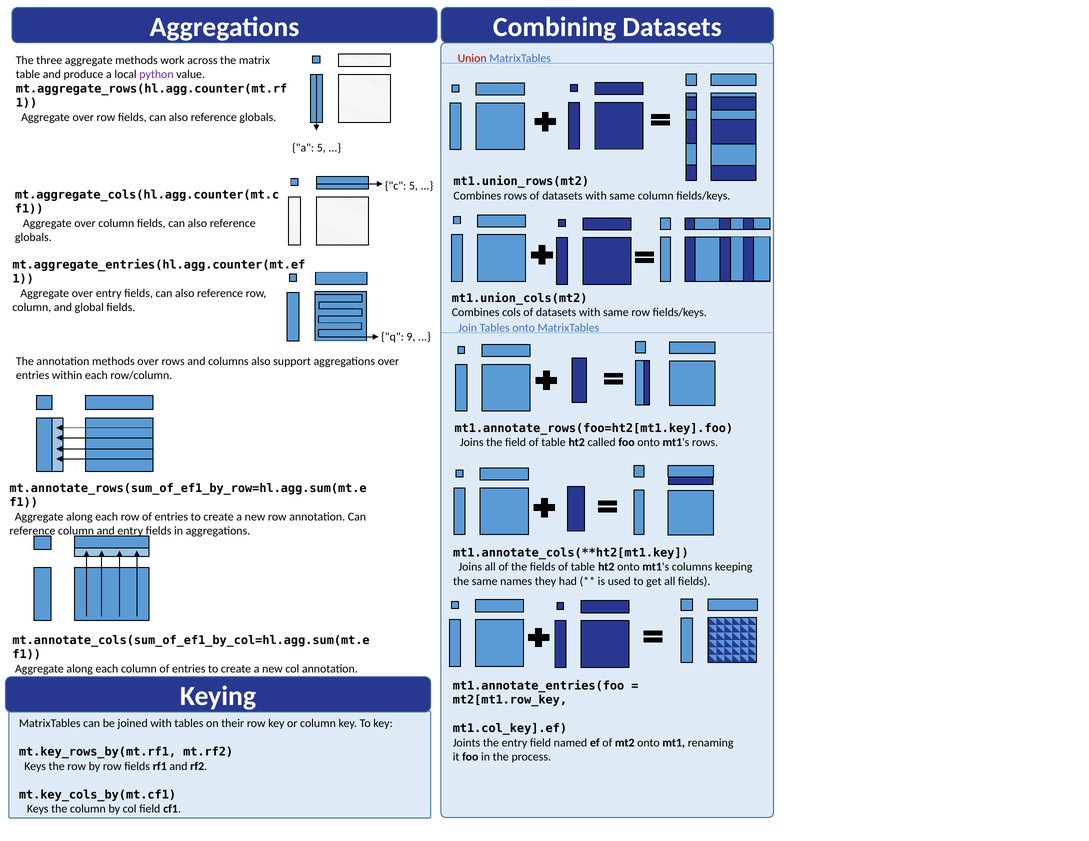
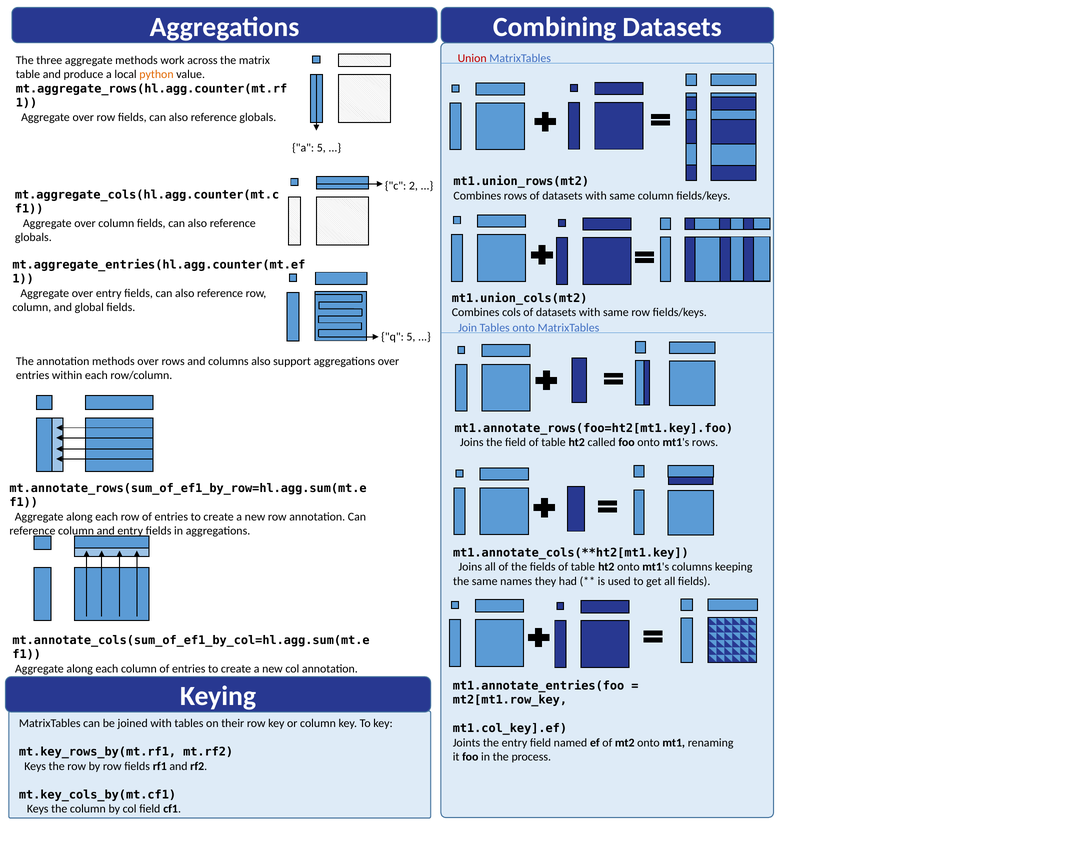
python colour: purple -> orange
c 5: 5 -> 2
q 9: 9 -> 5
